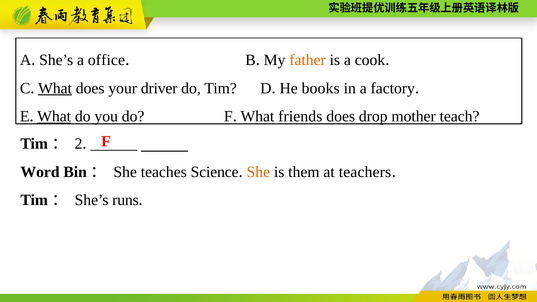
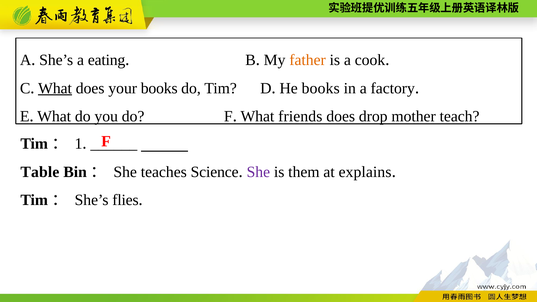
office: office -> eating
your driver: driver -> books
What at (54, 116) underline: present -> none
2: 2 -> 1
Word: Word -> Table
She at (258, 172) colour: orange -> purple
teachers: teachers -> explains
runs: runs -> flies
